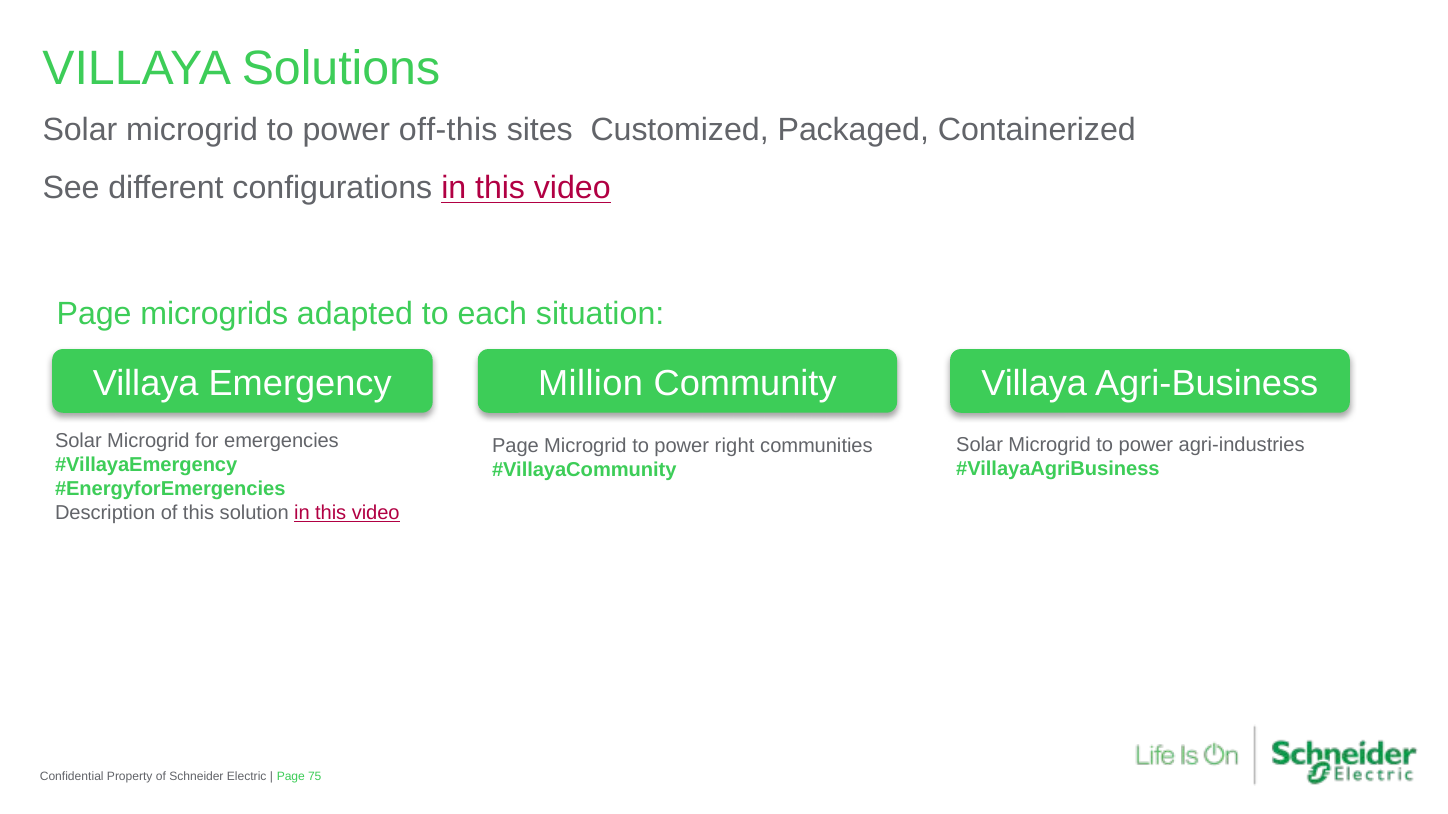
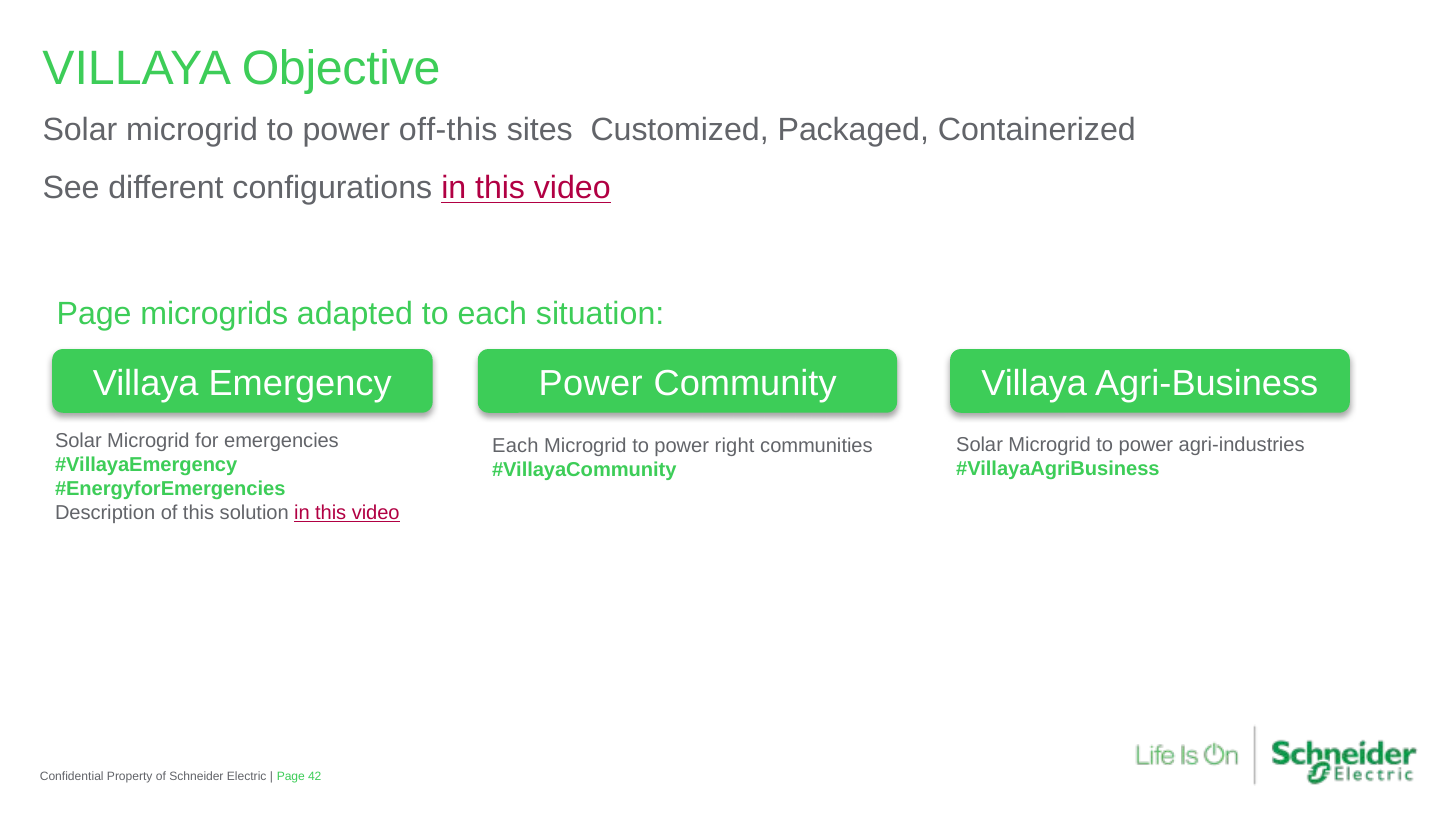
Solutions: Solutions -> Objective
Million at (591, 384): Million -> Power
Page at (516, 446): Page -> Each
75: 75 -> 42
